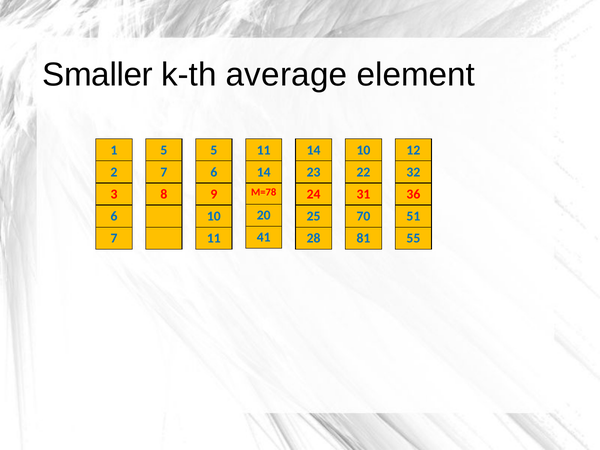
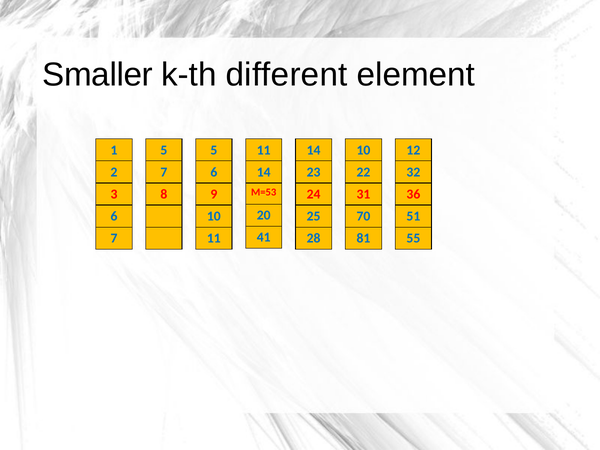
average: average -> different
M=78: M=78 -> M=53
